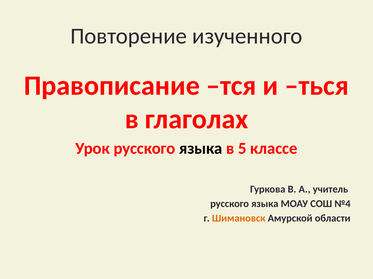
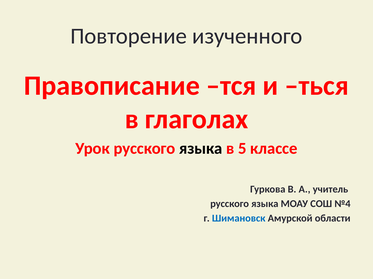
Шимановск colour: orange -> blue
